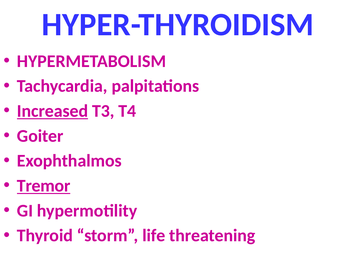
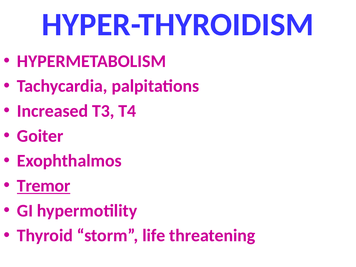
Increased underline: present -> none
